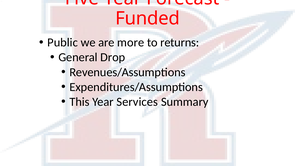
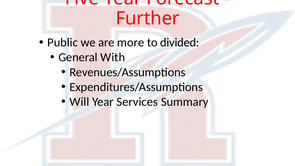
Funded: Funded -> Further
returns: returns -> divided
Drop: Drop -> With
This: This -> Will
